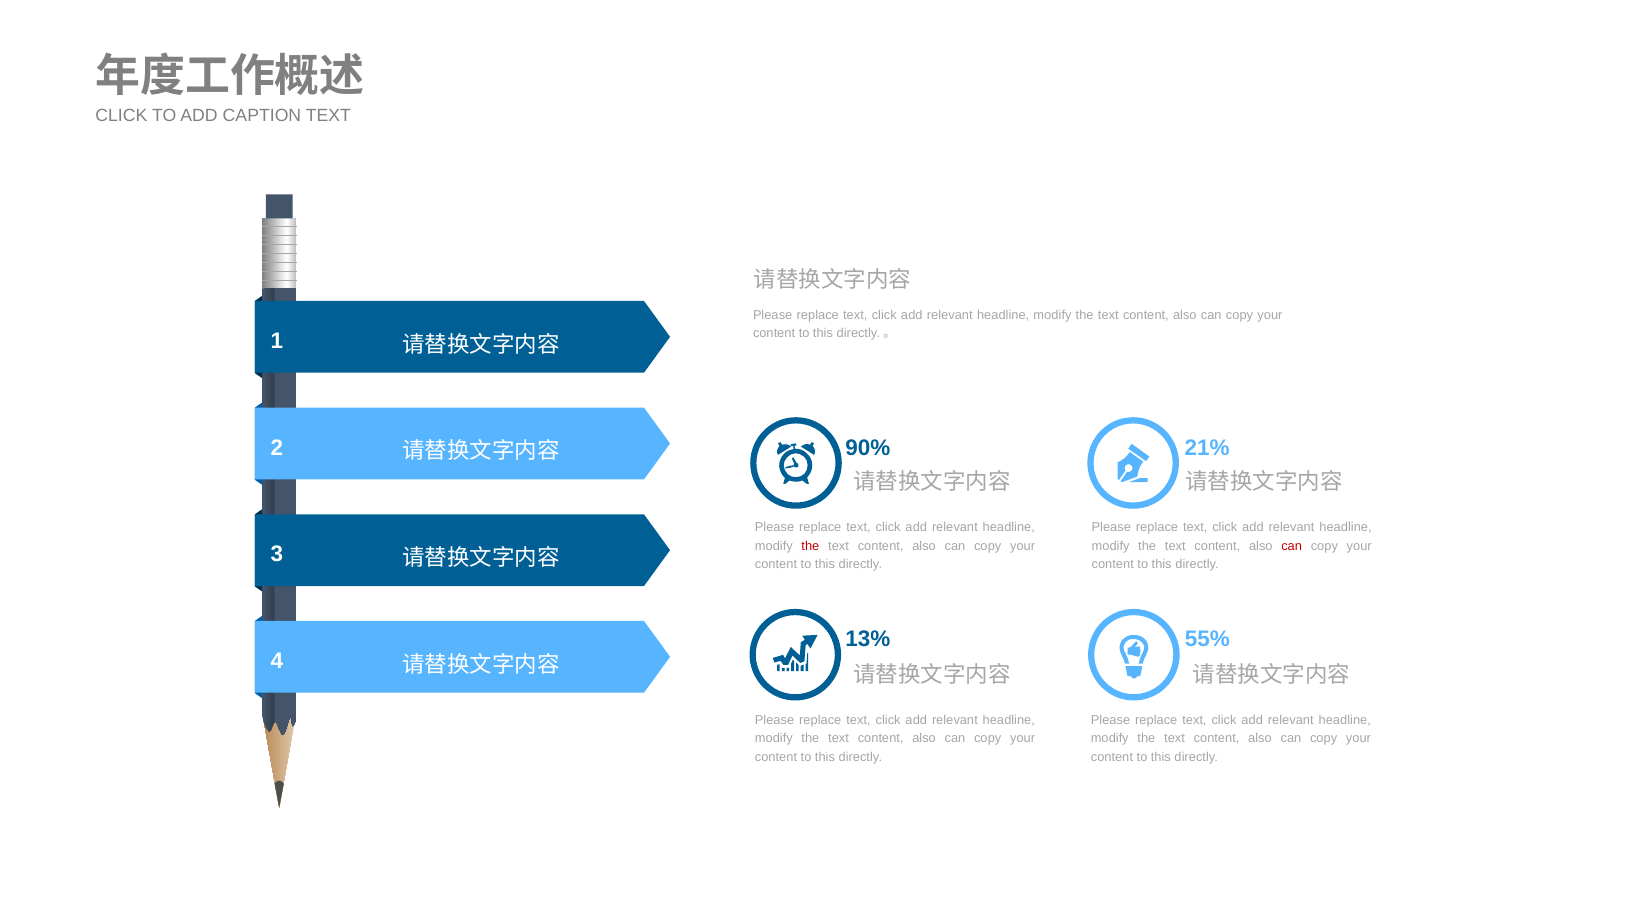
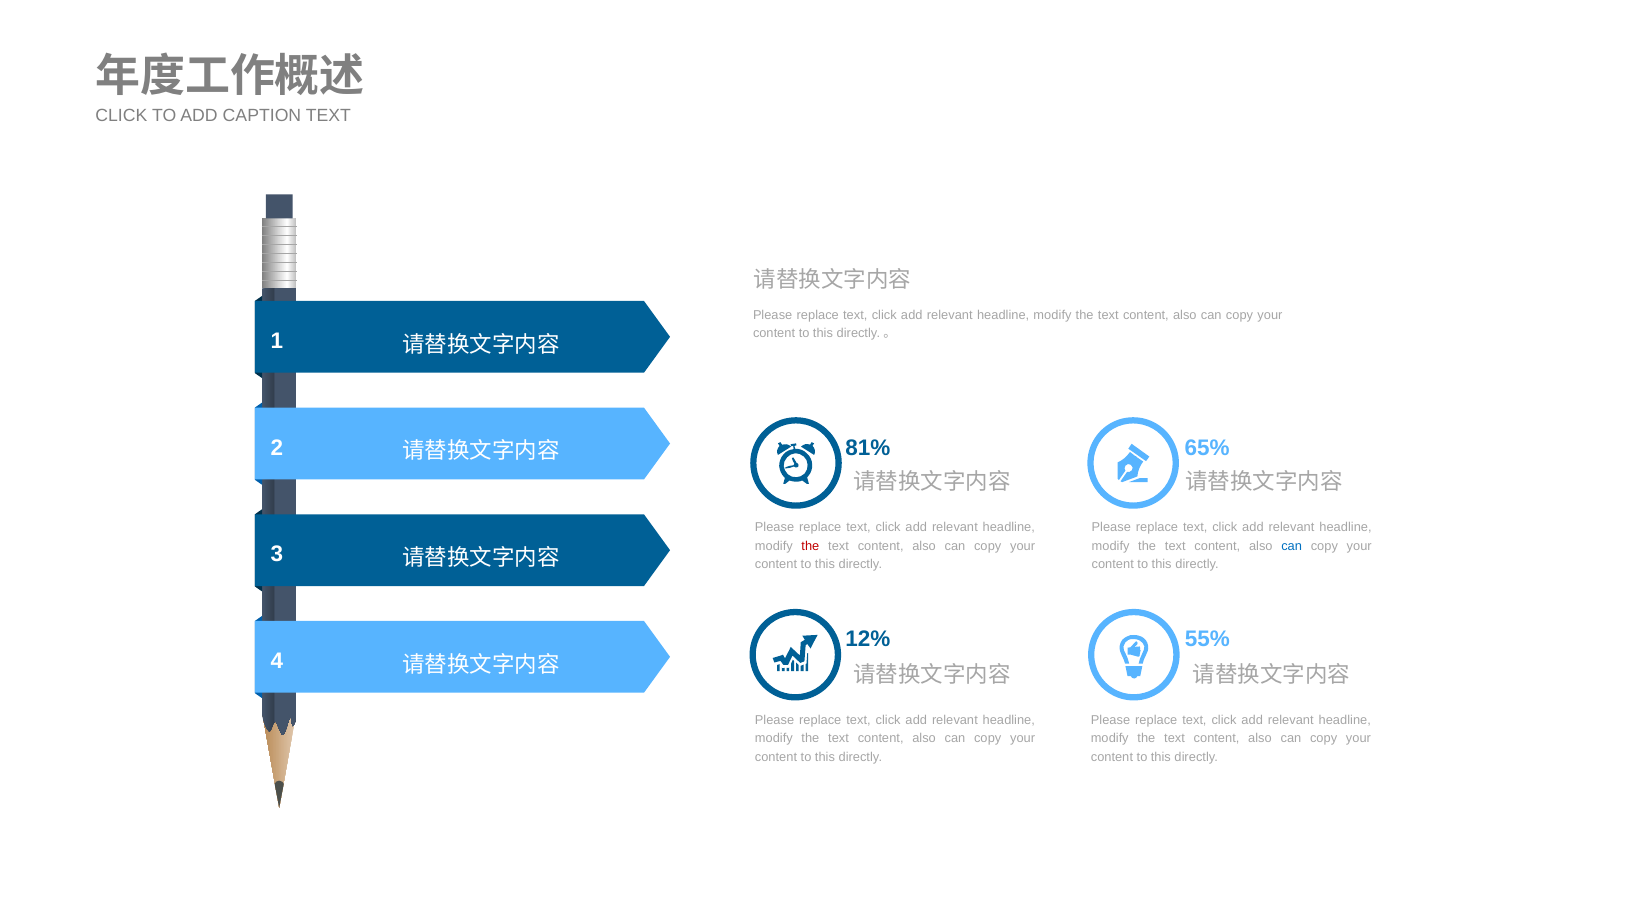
90%: 90% -> 81%
21%: 21% -> 65%
can at (1292, 546) colour: red -> blue
13%: 13% -> 12%
